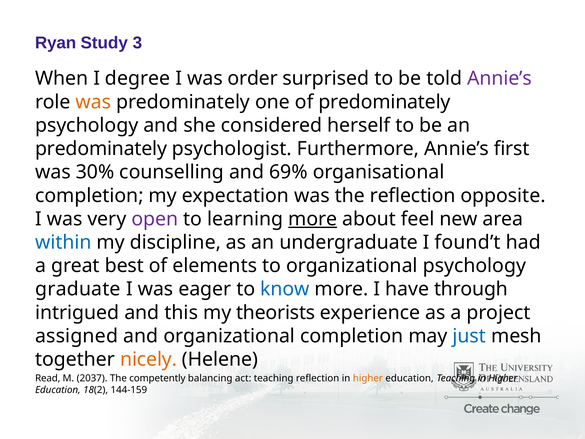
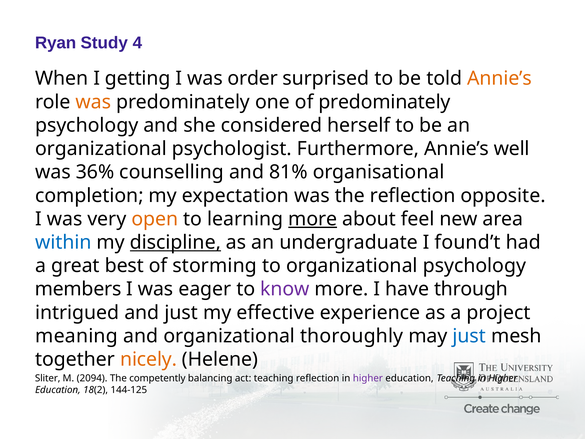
3: 3 -> 4
degree: degree -> getting
Annie’s at (500, 78) colour: purple -> orange
predominately at (101, 149): predominately -> organizational
first: first -> well
30%: 30% -> 36%
69%: 69% -> 81%
open colour: purple -> orange
discipline underline: none -> present
elements: elements -> storming
graduate: graduate -> members
know colour: blue -> purple
and this: this -> just
theorists: theorists -> effective
assigned: assigned -> meaning
organizational completion: completion -> thoroughly
Read: Read -> Sliter
2037: 2037 -> 2094
higher at (368, 378) colour: orange -> purple
144-159: 144-159 -> 144-125
